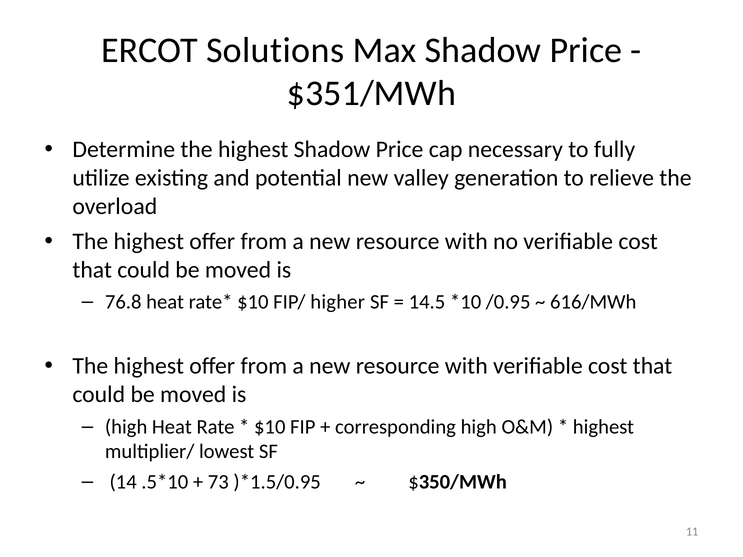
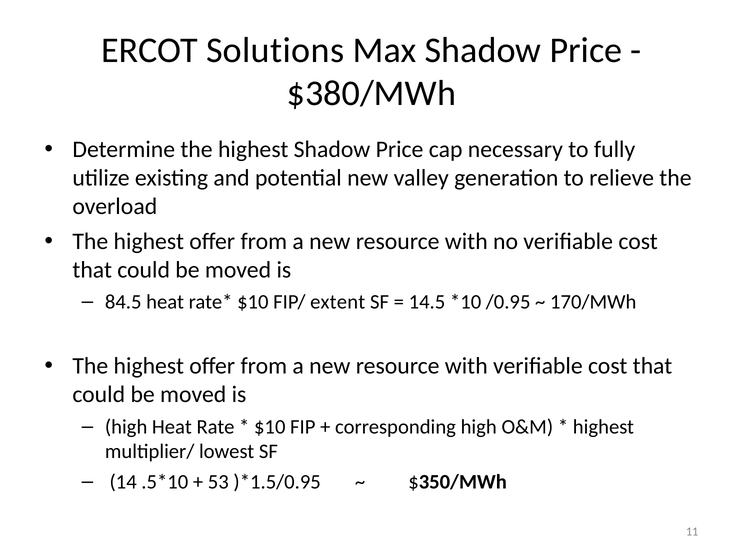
$351/MWh: $351/MWh -> $380/MWh
76.8: 76.8 -> 84.5
higher: higher -> extent
616/MWh: 616/MWh -> 170/MWh
73: 73 -> 53
